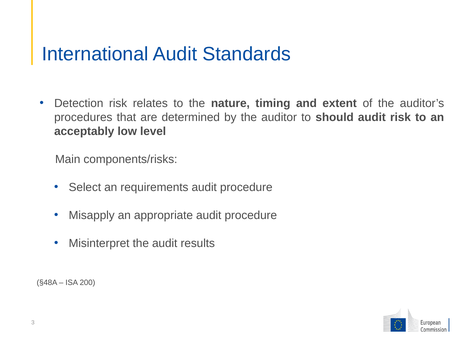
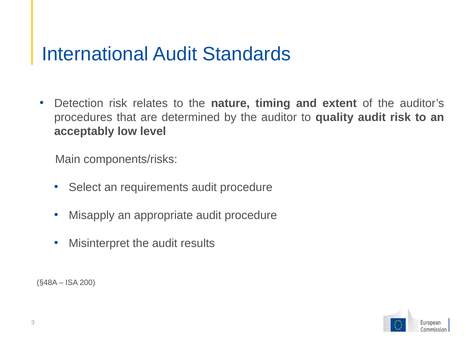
should: should -> quality
